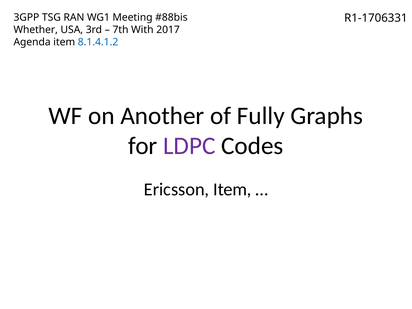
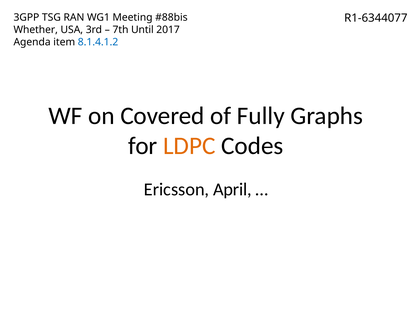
R1-1706331: R1-1706331 -> R1-6344077
With: With -> Until
Another: Another -> Covered
LDPC colour: purple -> orange
Ericsson Item: Item -> April
